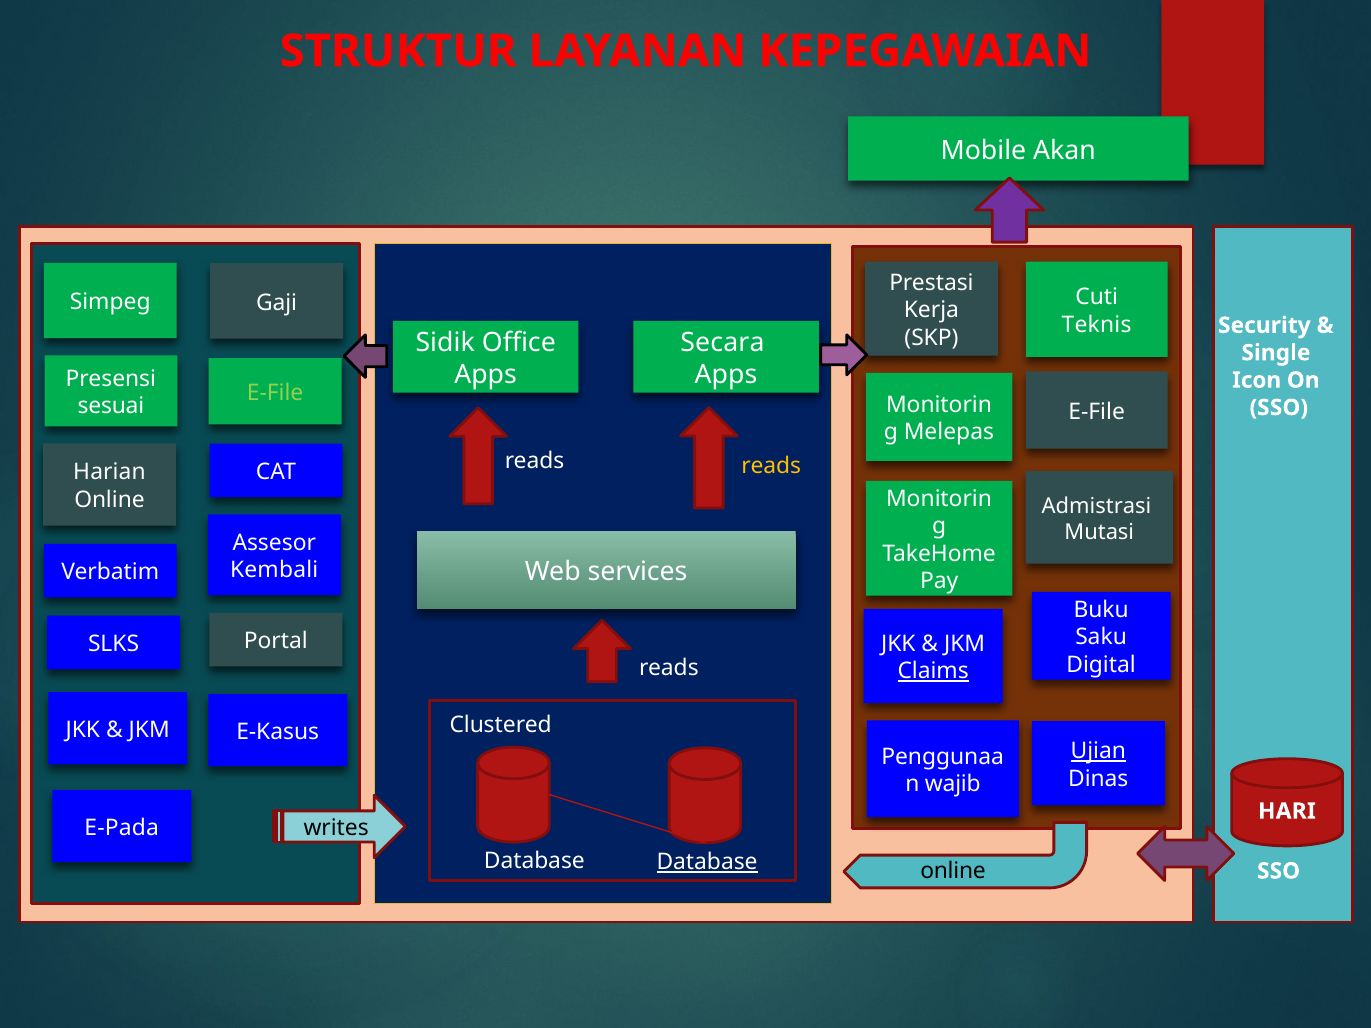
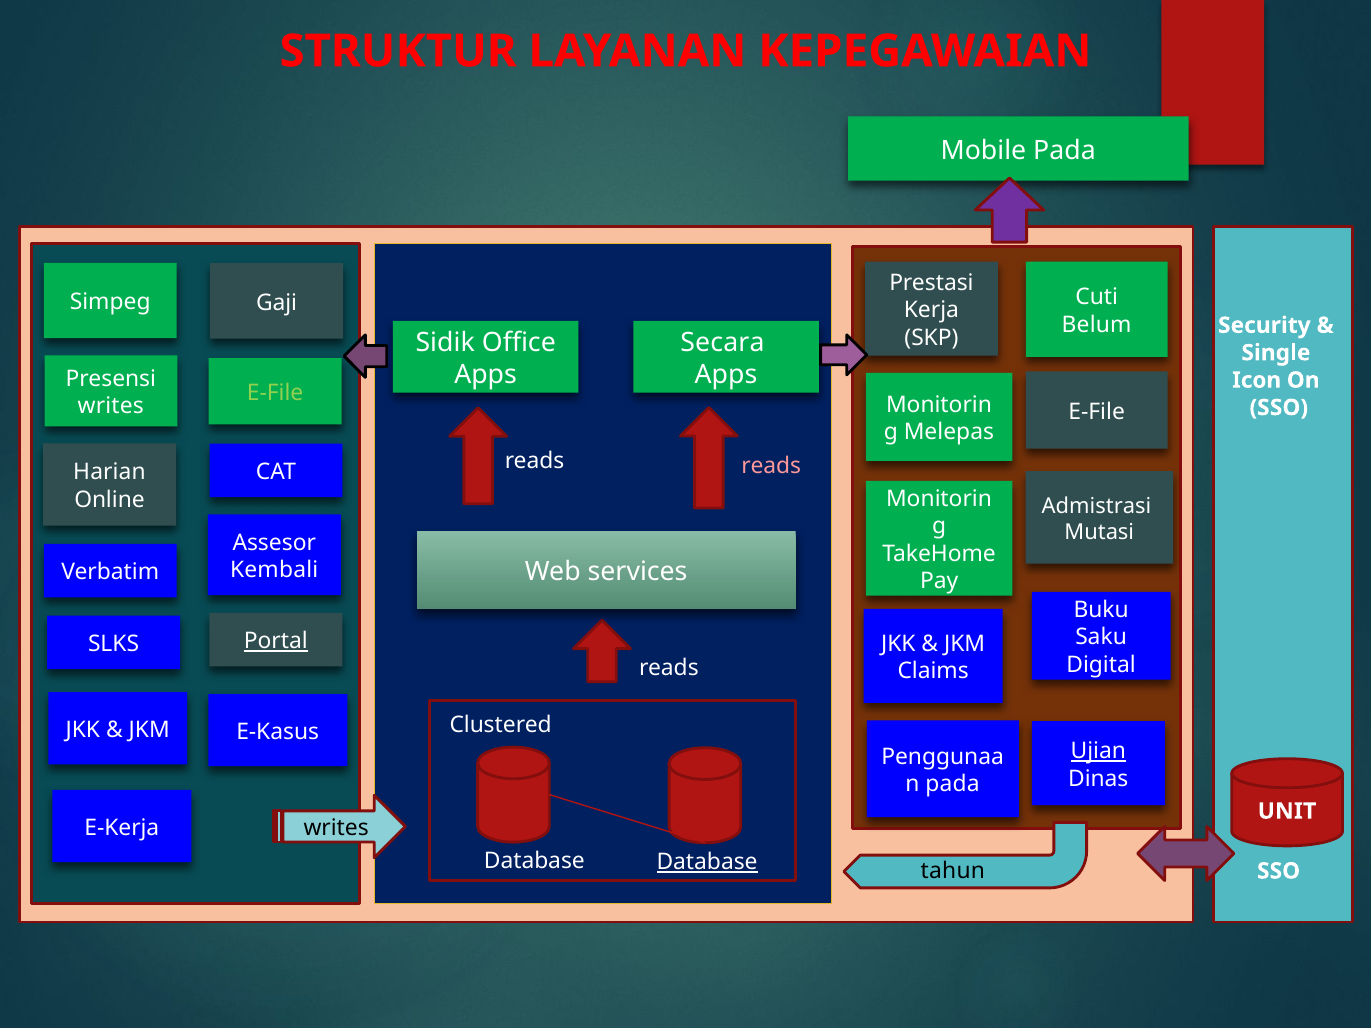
Mobile Akan: Akan -> Pada
Teknis: Teknis -> Belum
sesuai at (111, 406): sesuai -> writes
reads at (771, 466) colour: yellow -> pink
Portal underline: none -> present
Claims underline: present -> none
wajib at (953, 784): wajib -> pada
HARI: HARI -> UNIT
E-Pada: E-Pada -> E-Kerja
online at (953, 871): online -> tahun
